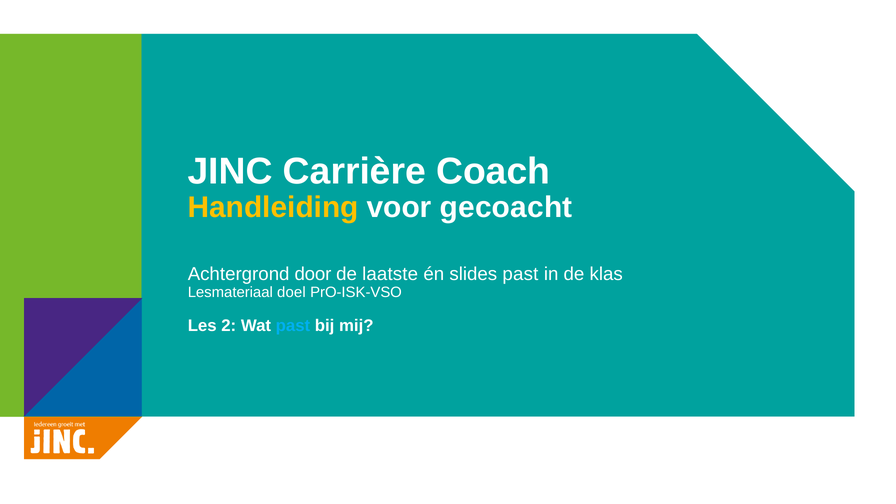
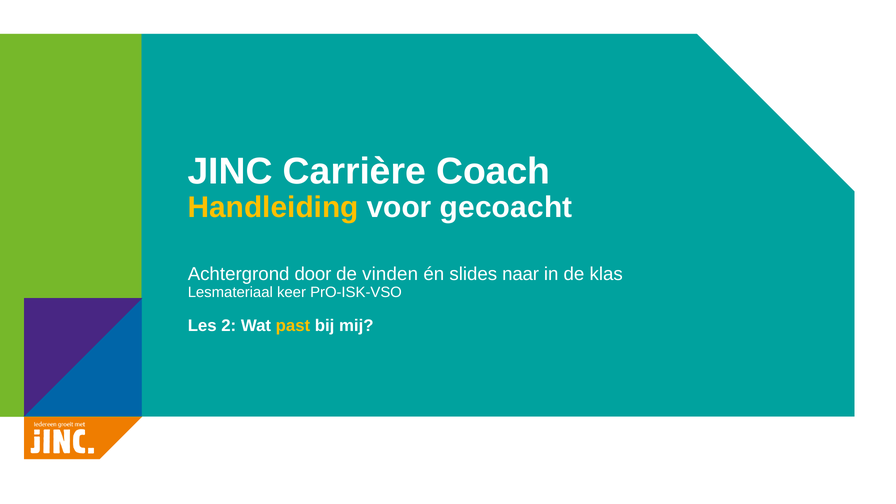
laatste: laatste -> vinden
slides past: past -> naar
doel: doel -> keer
past at (293, 326) colour: light blue -> yellow
